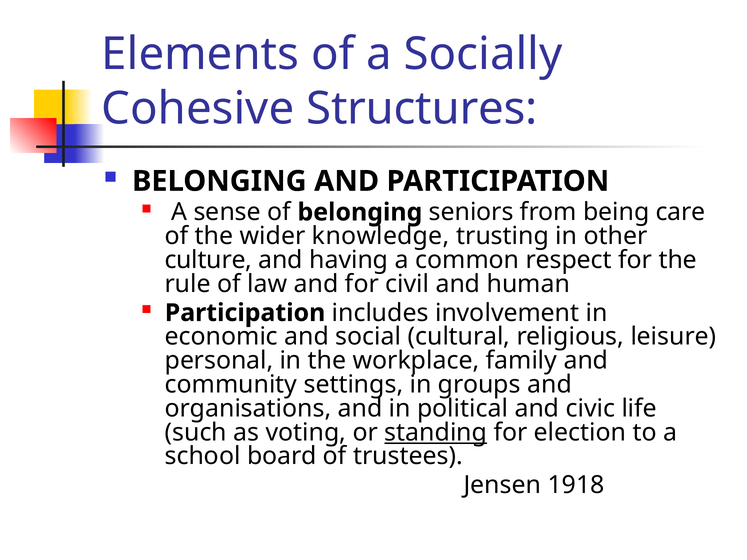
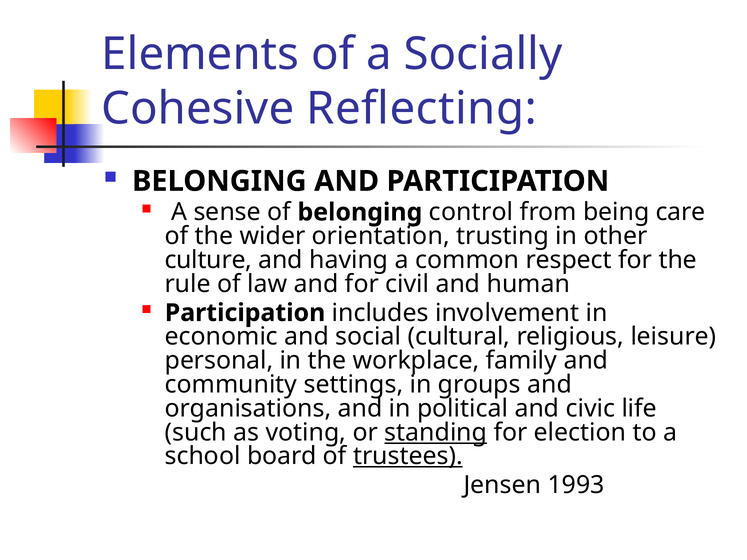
Structures: Structures -> Reflecting
seniors: seniors -> control
knowledge: knowledge -> orientation
trustees underline: none -> present
1918: 1918 -> 1993
